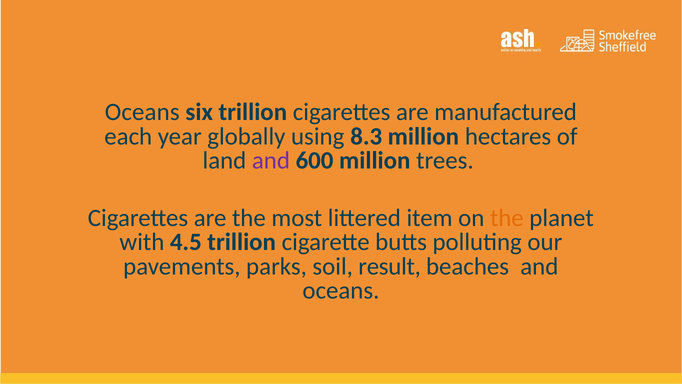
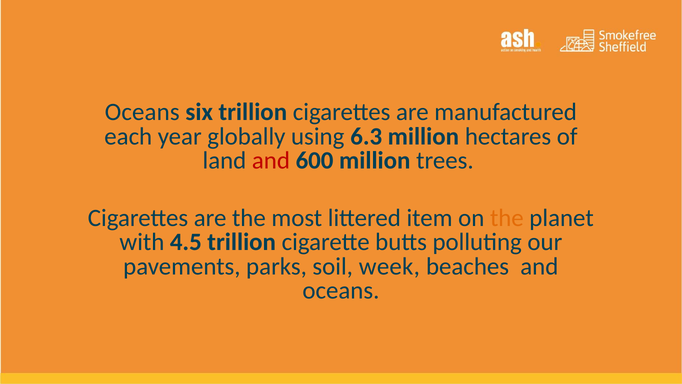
8.3: 8.3 -> 6.3
and at (271, 160) colour: purple -> red
result: result -> week
